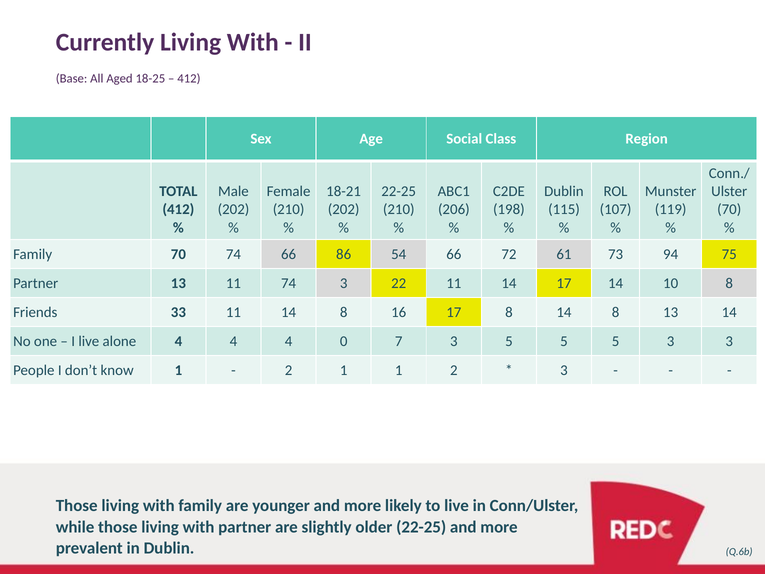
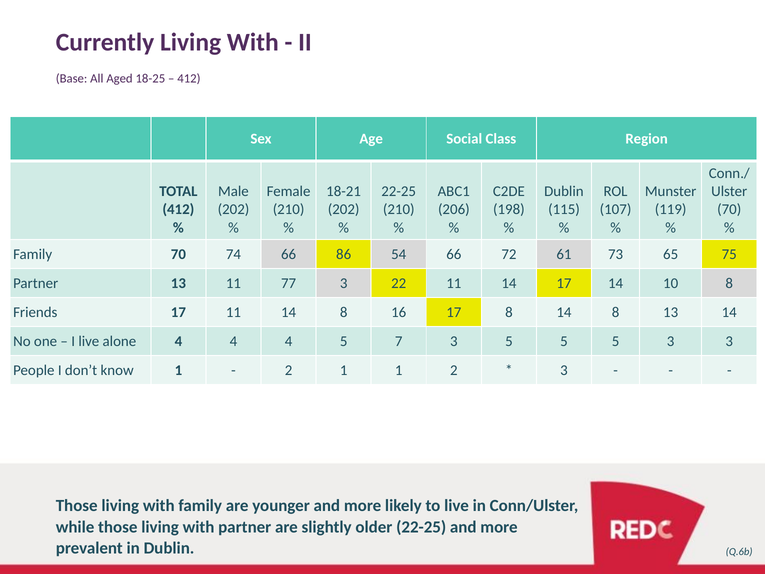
94: 94 -> 65
11 74: 74 -> 77
Friends 33: 33 -> 17
4 0: 0 -> 5
